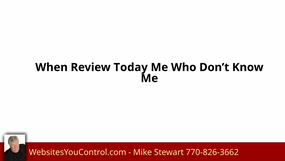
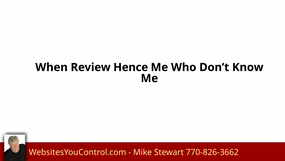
Today: Today -> Hence
